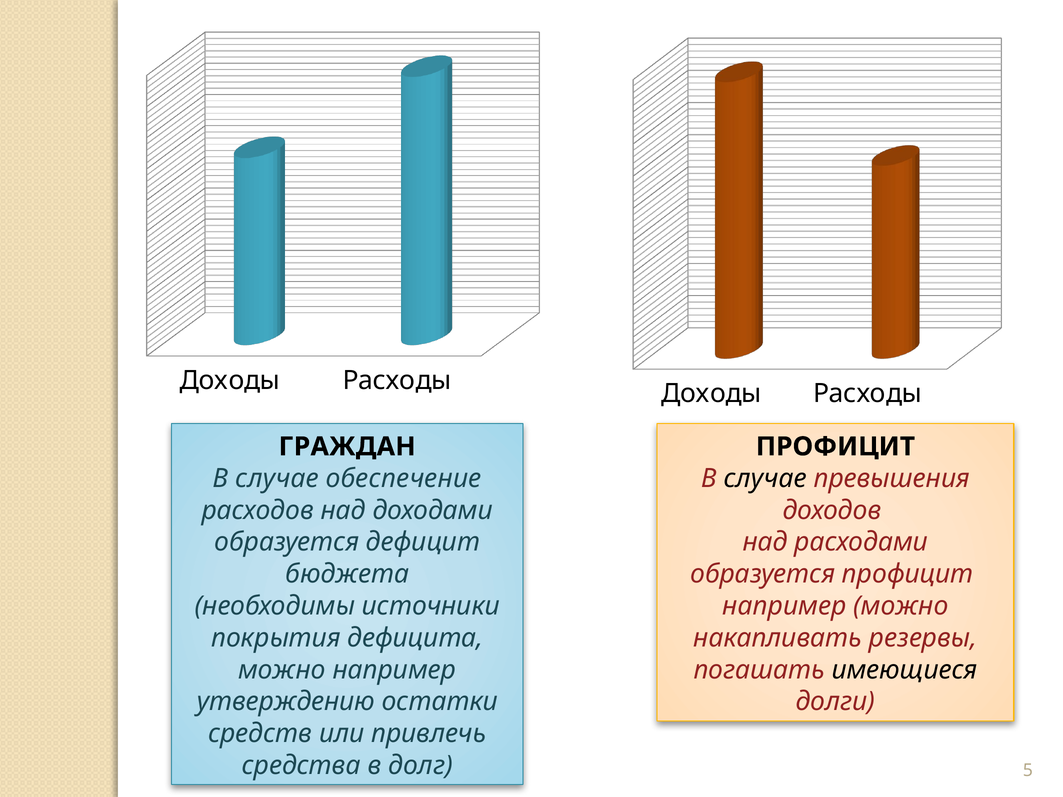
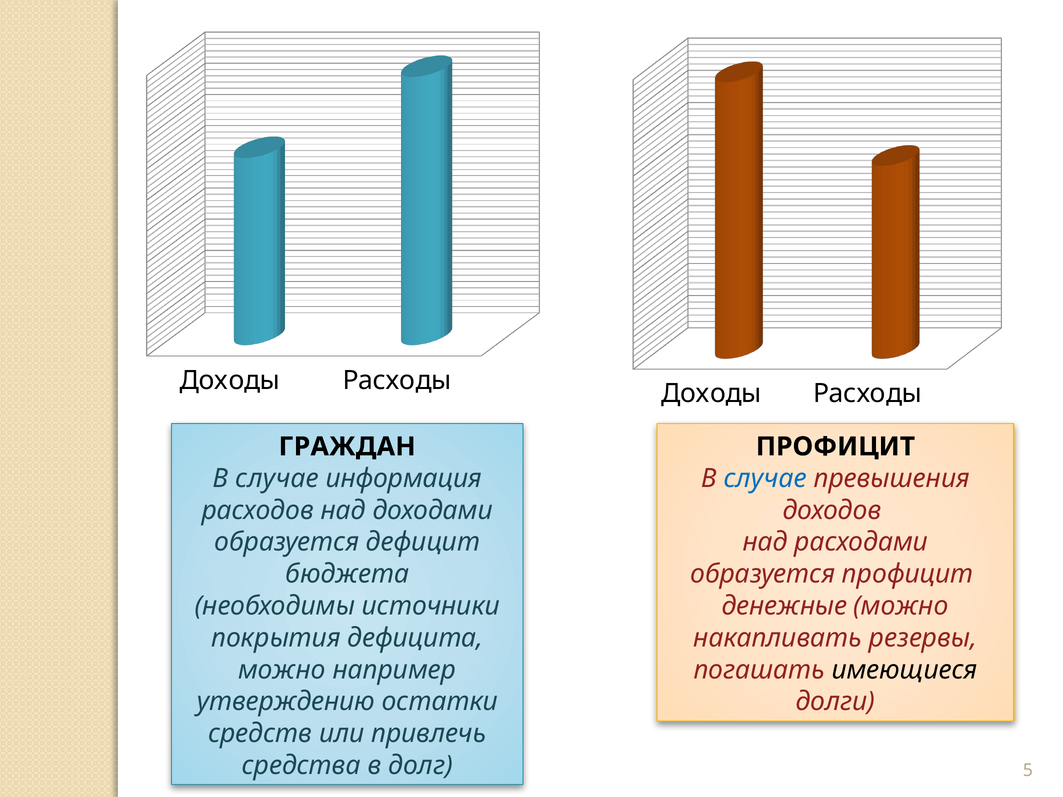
обеспечение: обеспечение -> информация
случае at (765, 479) colour: black -> blue
например at (784, 606): например -> денежные
